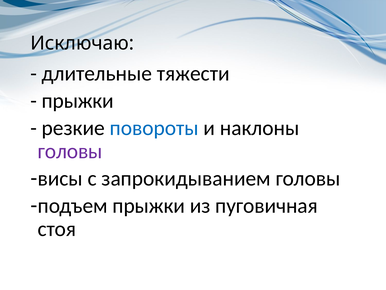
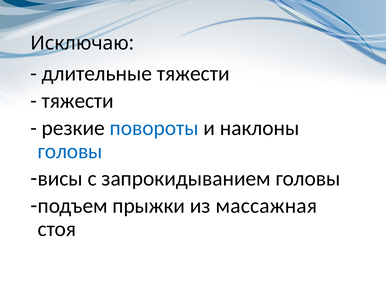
прыжки at (78, 101): прыжки -> тяжести
головы at (70, 151) colour: purple -> blue
пуговичная: пуговичная -> массажная
